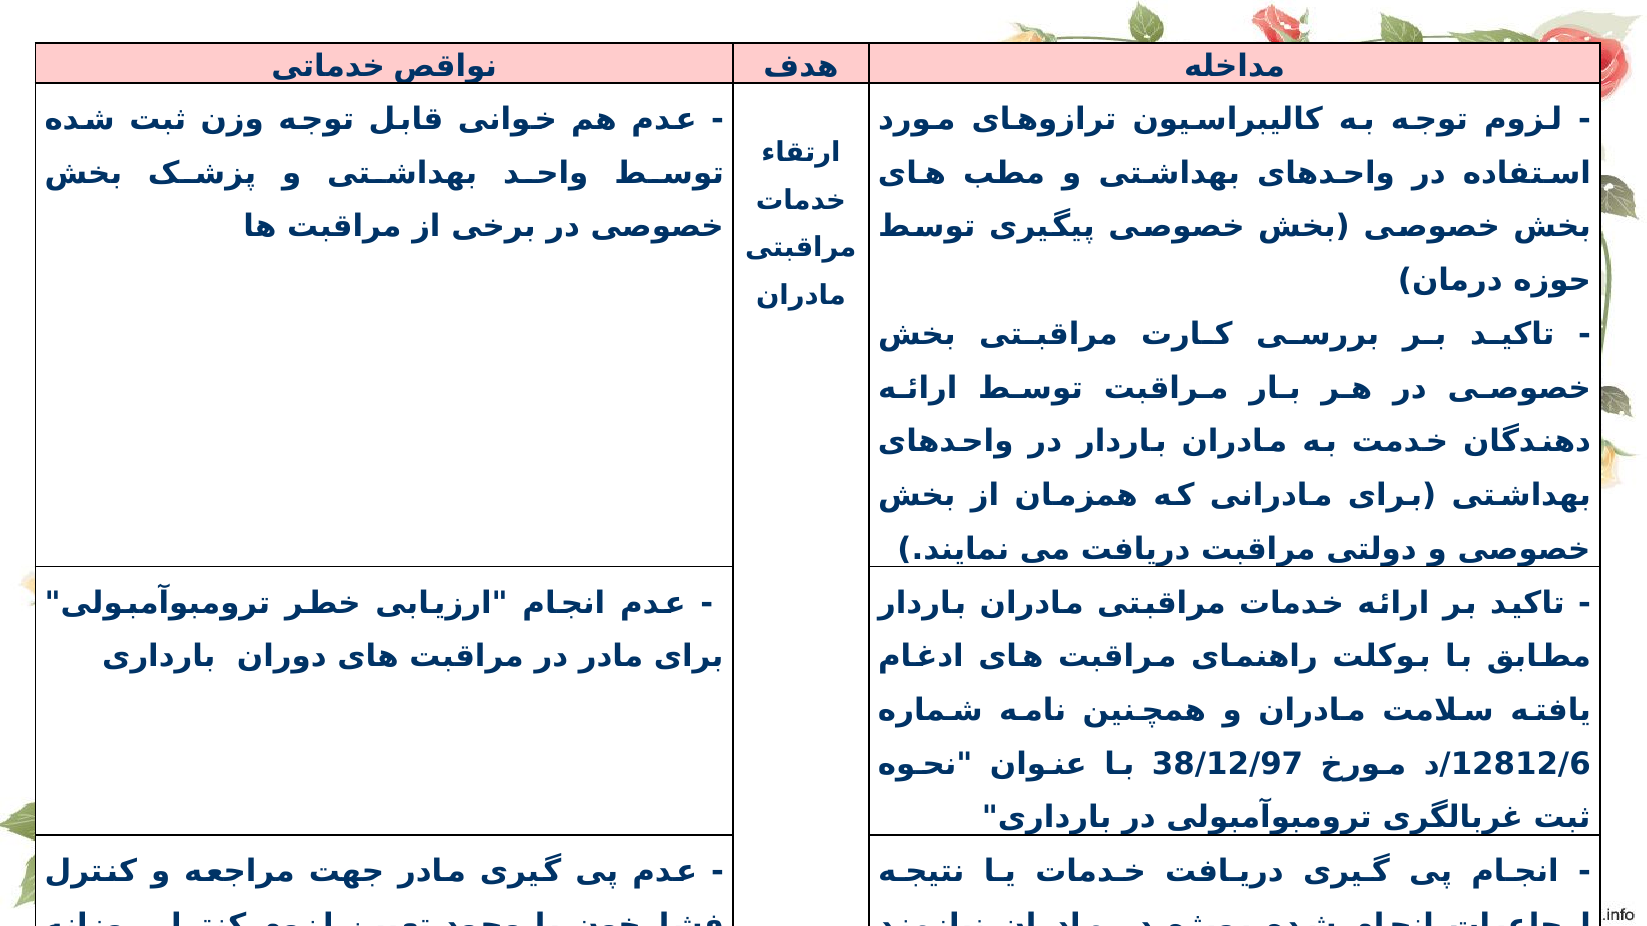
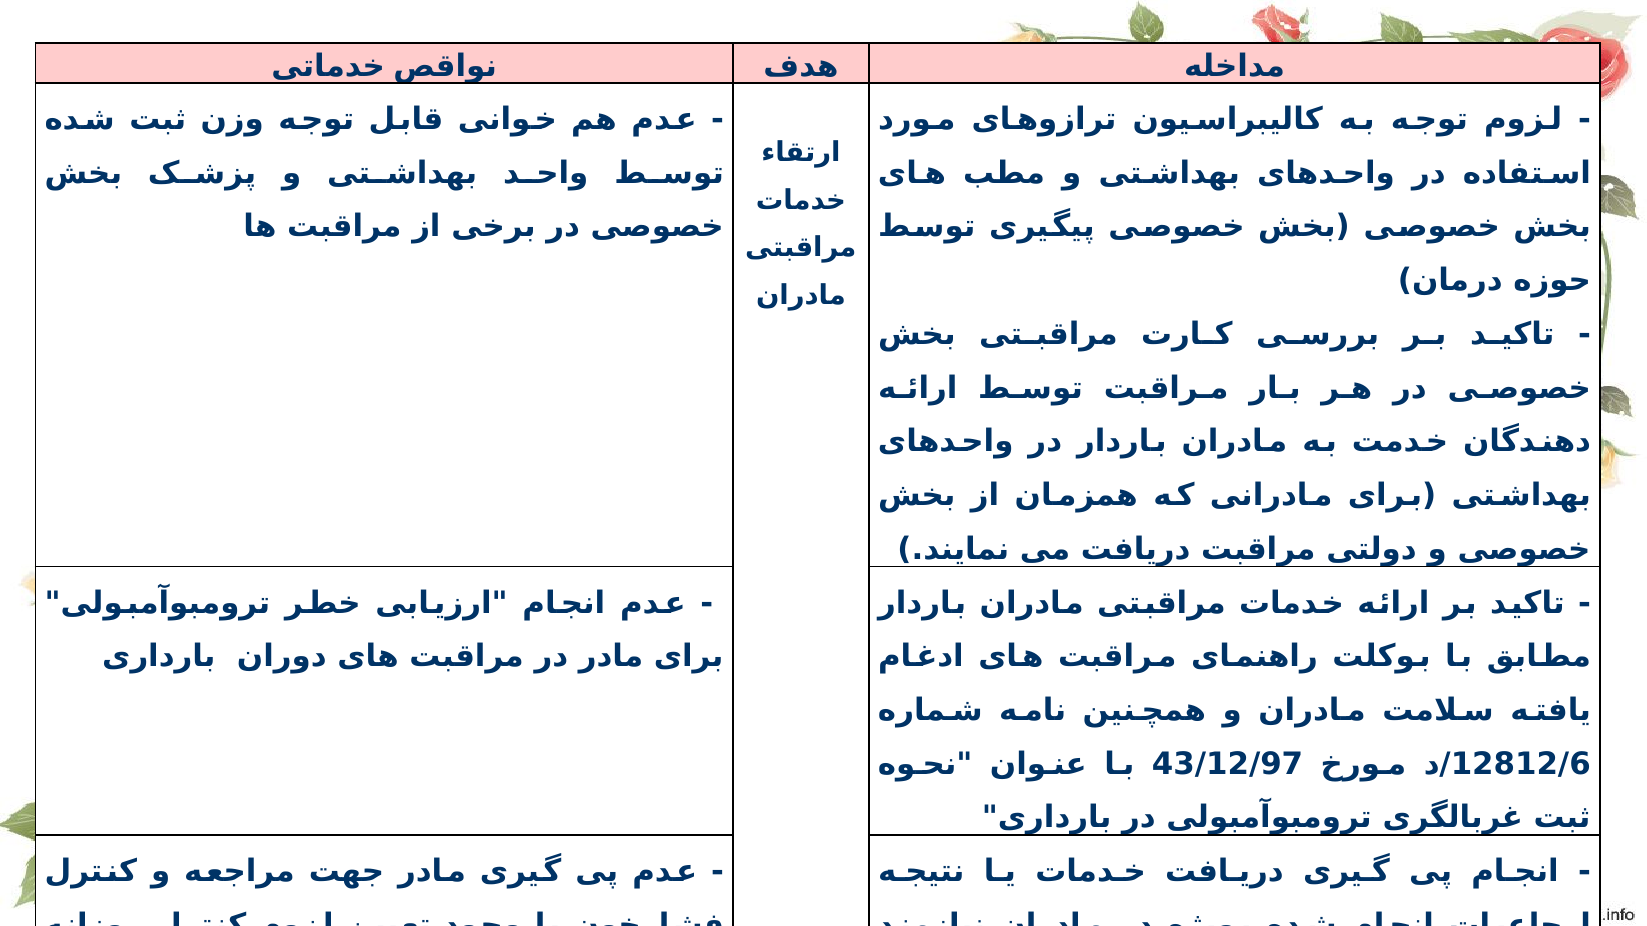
38/12/97: 38/12/97 -> 43/12/97
